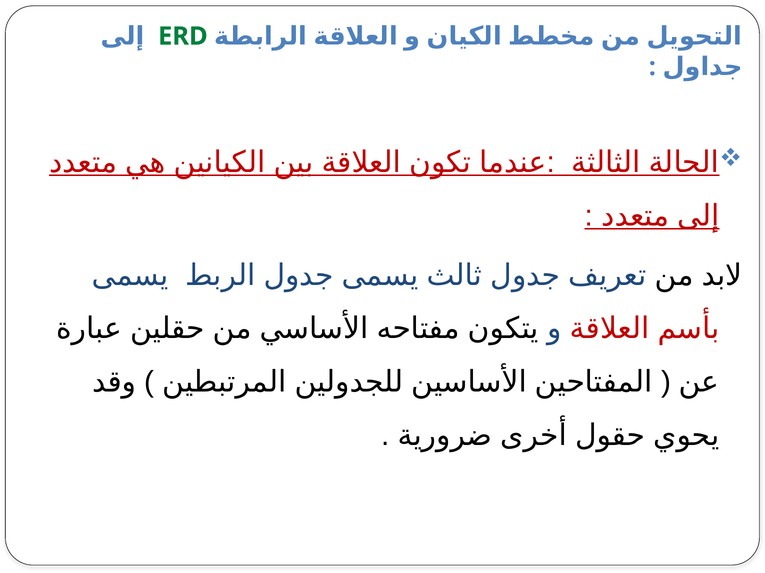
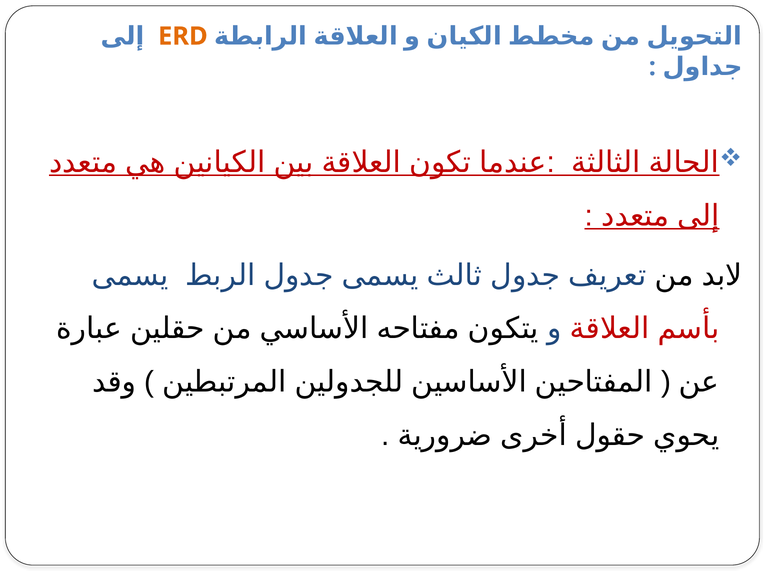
ERD colour: green -> orange
